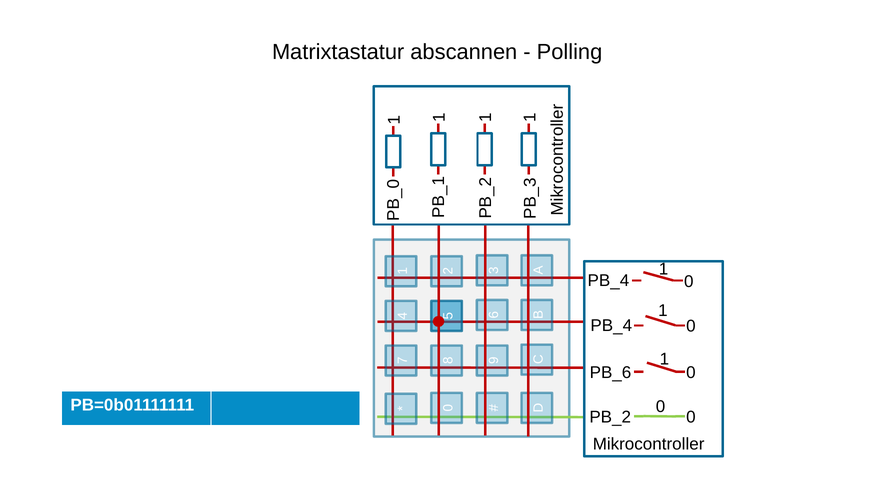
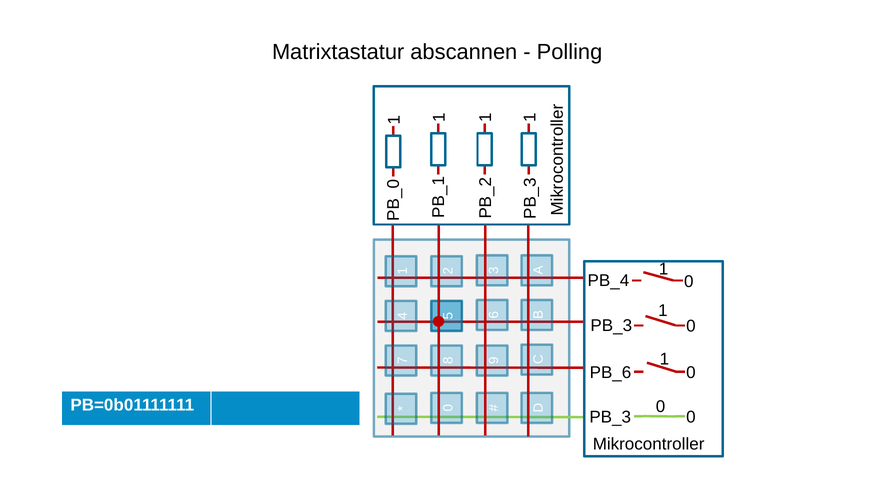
PB_4 at (611, 326): PB_4 -> PB_3
PB_2 at (610, 417): PB_2 -> PB_3
